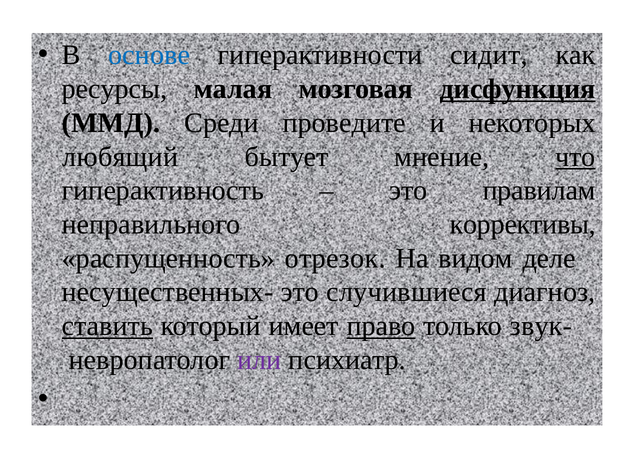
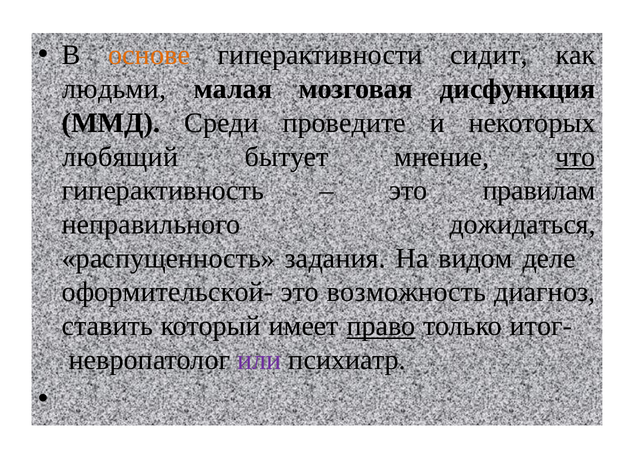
основе colour: blue -> orange
ресурсы: ресурсы -> людьми
дисфункция underline: present -> none
коррективы: коррективы -> дожидаться
отрезок: отрезок -> задания
несущественных-: несущественных- -> оформительской-
случившиеся: случившиеся -> возможность
ставить underline: present -> none
звук-: звук- -> итог-
